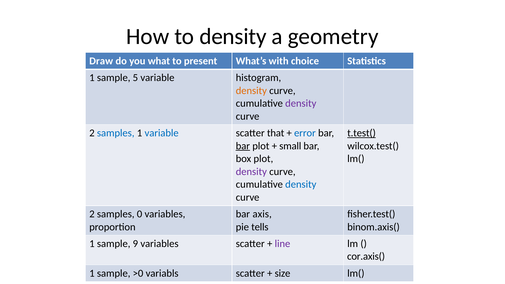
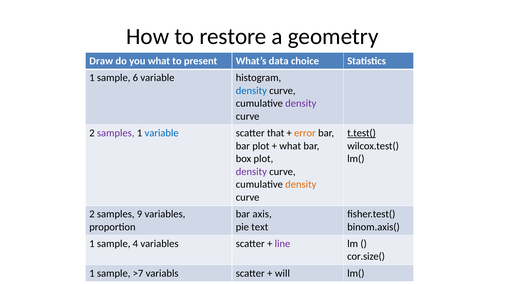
to density: density -> restore
with: with -> data
5: 5 -> 6
density at (251, 91) colour: orange -> blue
samples at (116, 133) colour: blue -> purple
error colour: blue -> orange
bar at (243, 146) underline: present -> none
small at (290, 146): small -> what
density at (301, 185) colour: blue -> orange
0: 0 -> 9
tells: tells -> text
9: 9 -> 4
cor.axis(: cor.axis( -> cor.size(
>0: >0 -> >7
size: size -> will
